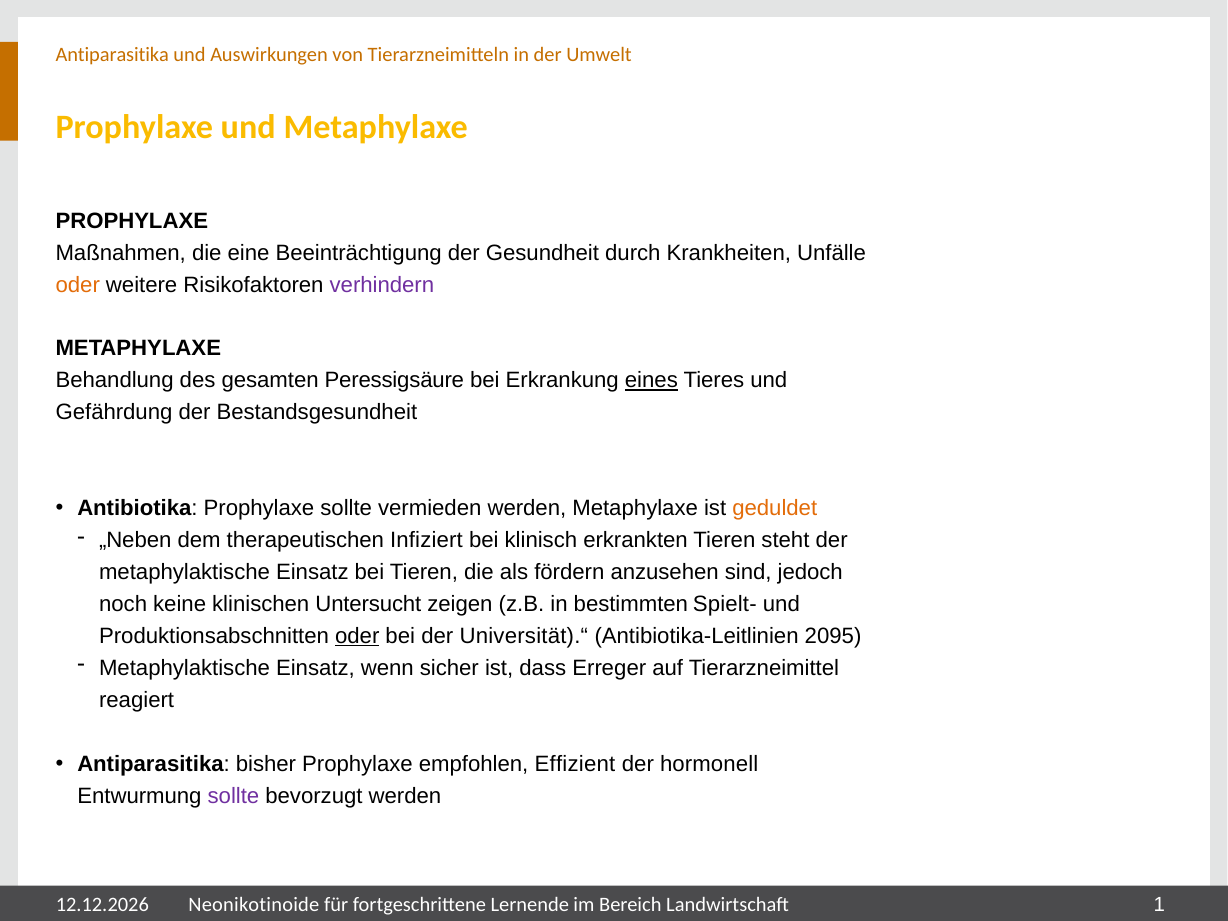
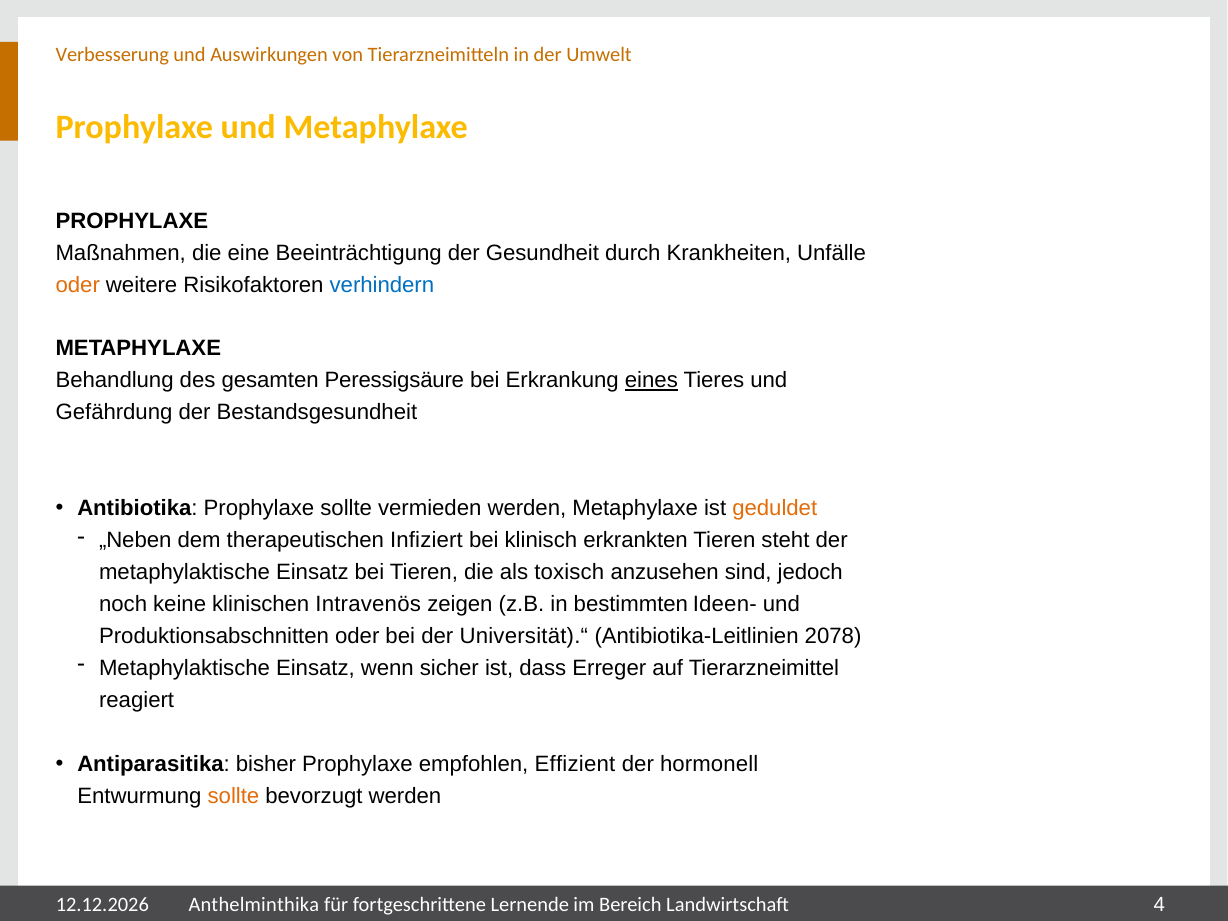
Antiparasitika at (112, 54): Antiparasitika -> Verbesserung
verhindern colour: purple -> blue
fördern: fördern -> toxisch
Untersucht: Untersucht -> Intravenös
Spielt-: Spielt- -> Ideen-
oder at (357, 636) underline: present -> none
2095: 2095 -> 2078
sollte at (233, 796) colour: purple -> orange
Neonikotinoide: Neonikotinoide -> Anthelminthika
1: 1 -> 4
